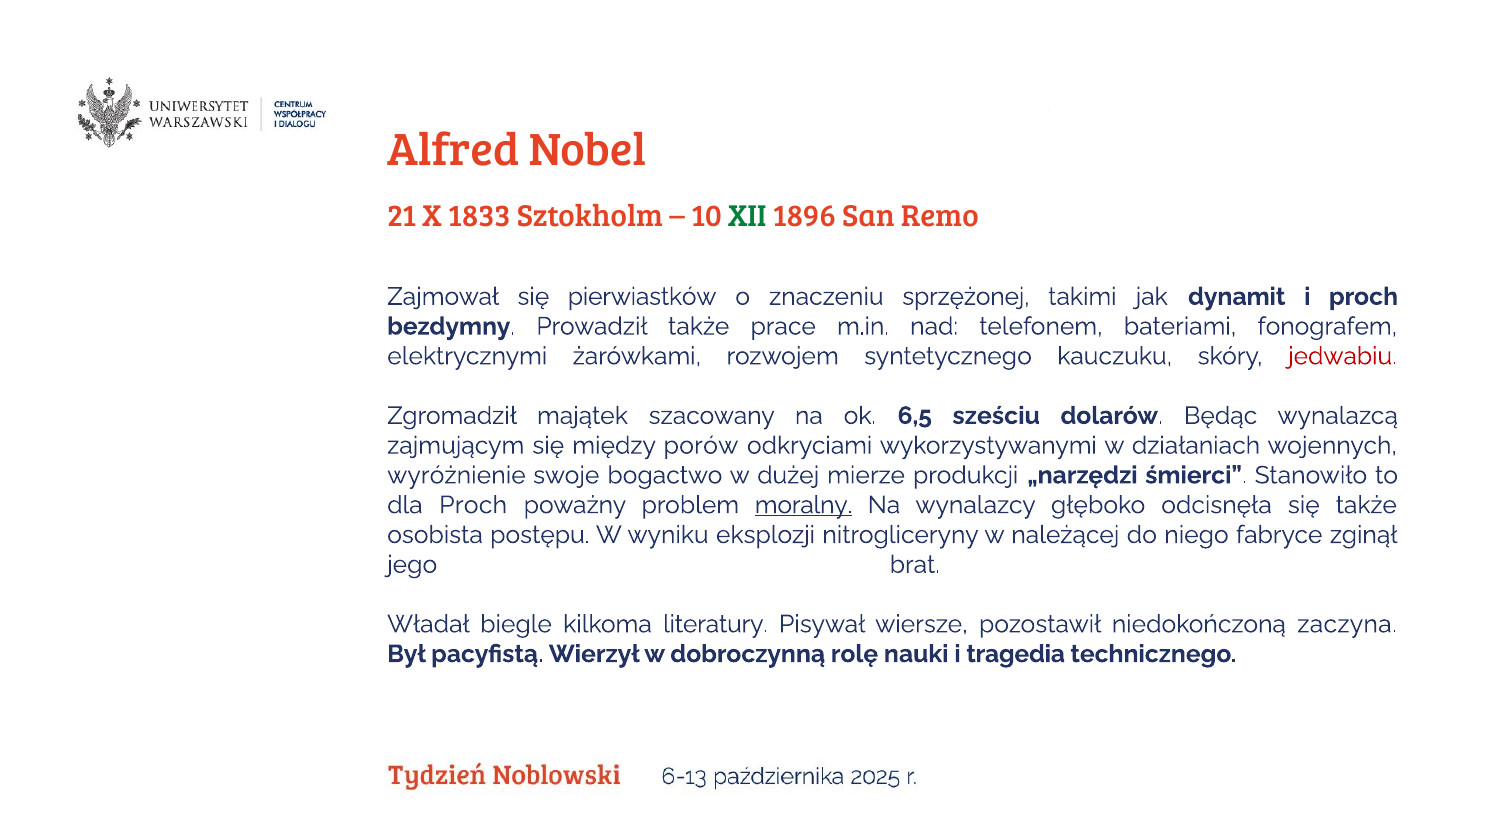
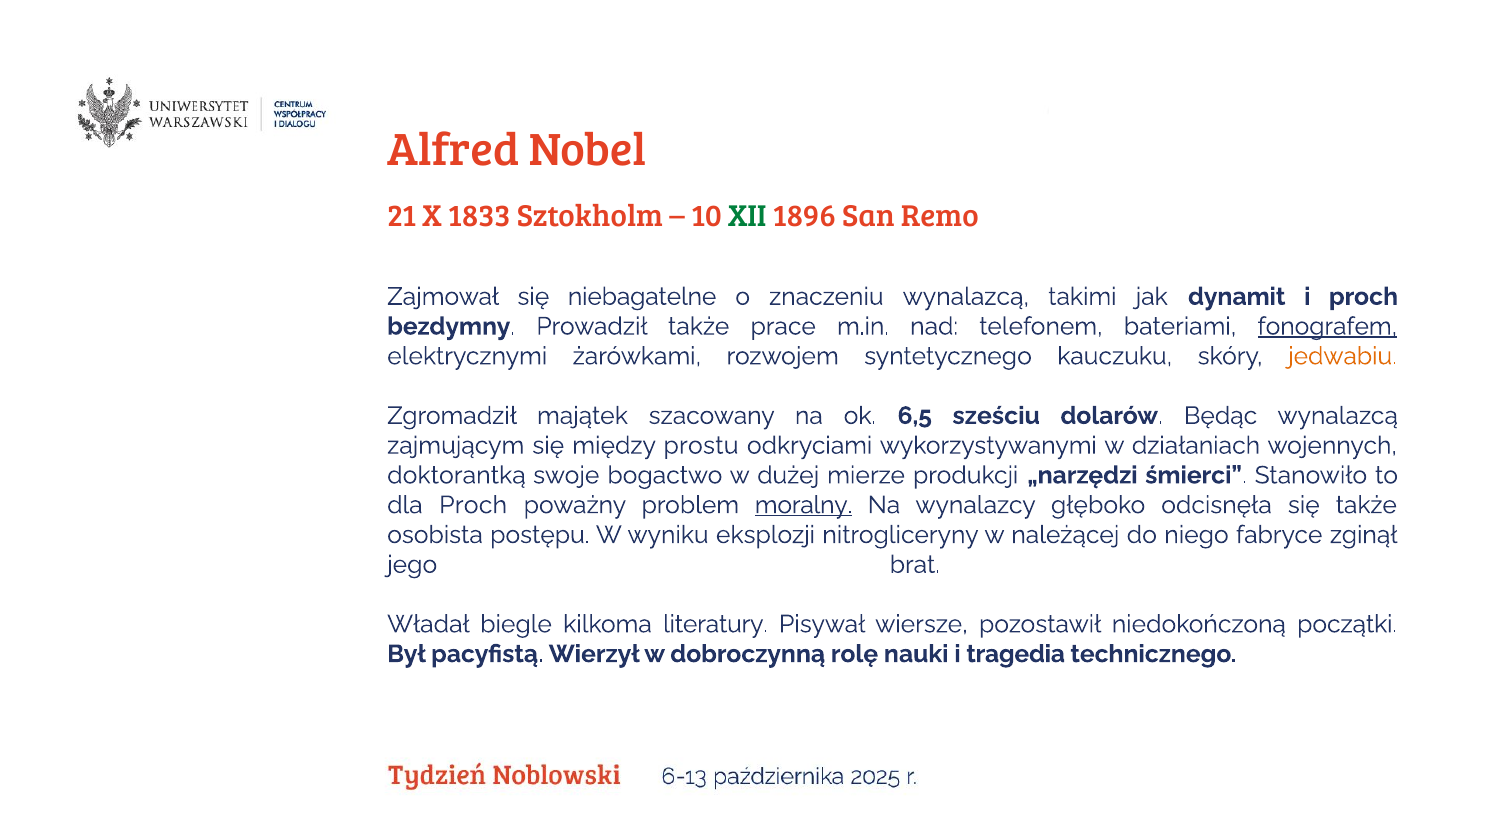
pierwiastków: pierwiastków -> niebagatelne
znaczeniu sprzężonej: sprzężonej -> wynalazcą
fonografem underline: none -> present
jedwabiu colour: red -> orange
porów: porów -> prostu
wyróżnienie: wyróżnienie -> doktorantką
zaczyna: zaczyna -> początki
